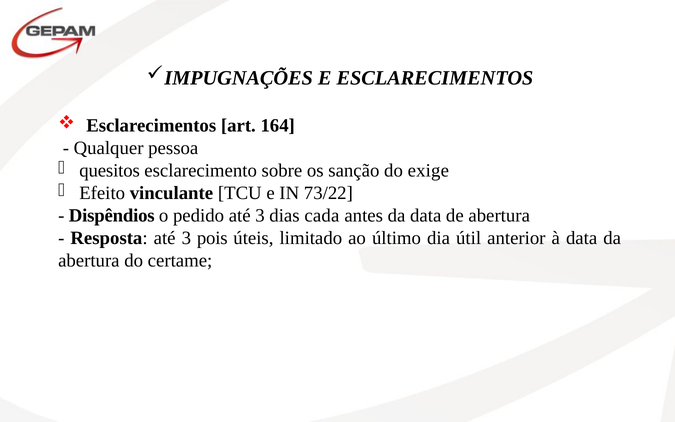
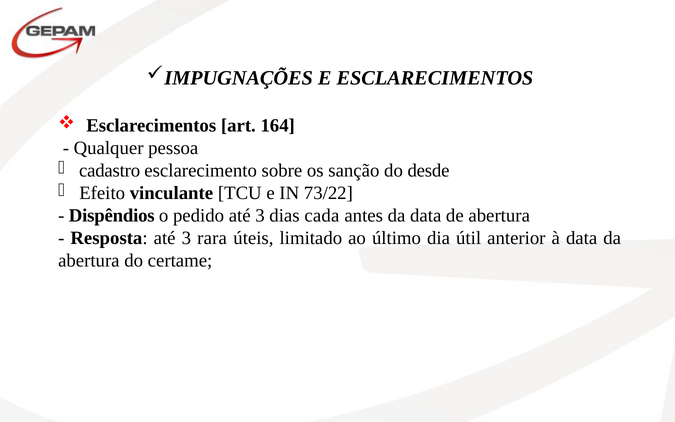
quesitos: quesitos -> cadastro
exige: exige -> desde
pois: pois -> rara
